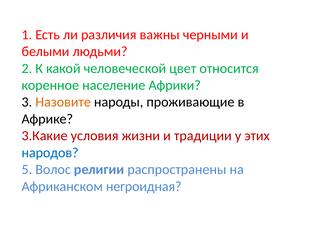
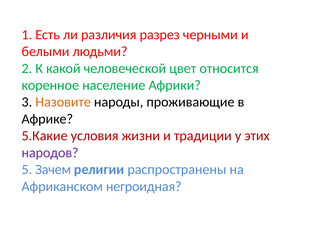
важны: важны -> разрез
3.Какие: 3.Какие -> 5.Какие
народов colour: blue -> purple
Волос: Волос -> Зачем
